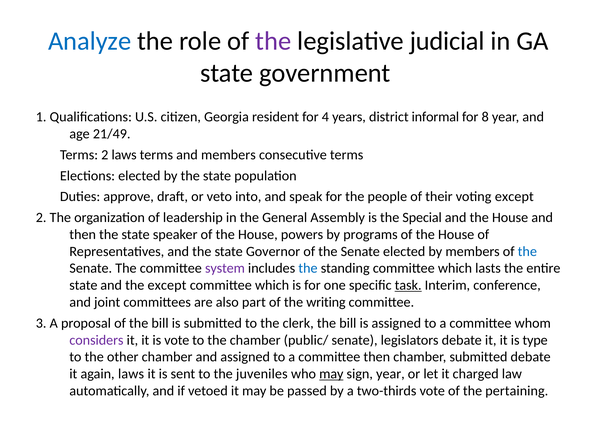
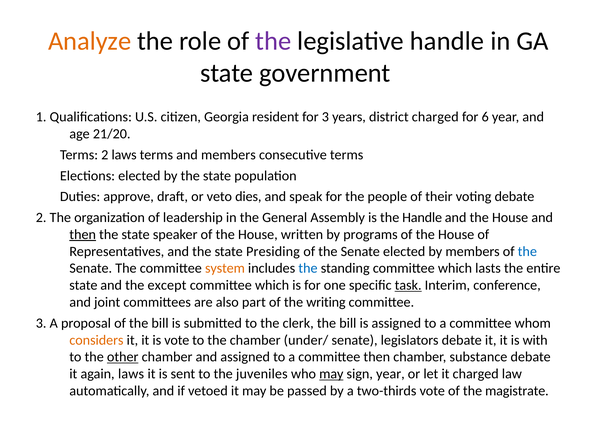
Analyze colour: blue -> orange
legislative judicial: judicial -> handle
for 4: 4 -> 3
district informal: informal -> charged
8: 8 -> 6
21/49: 21/49 -> 21/20
into: into -> dies
voting except: except -> debate
the Special: Special -> Handle
then at (83, 234) underline: none -> present
powers: powers -> written
Governor: Governor -> Presiding
system colour: purple -> orange
considers colour: purple -> orange
public/: public/ -> under/
type: type -> with
other underline: none -> present
chamber submitted: submitted -> substance
pertaining: pertaining -> magistrate
